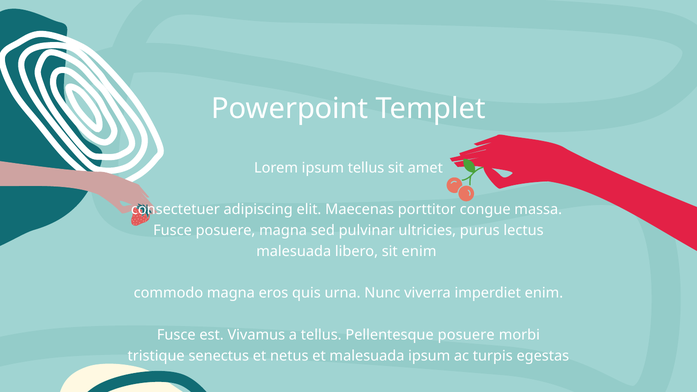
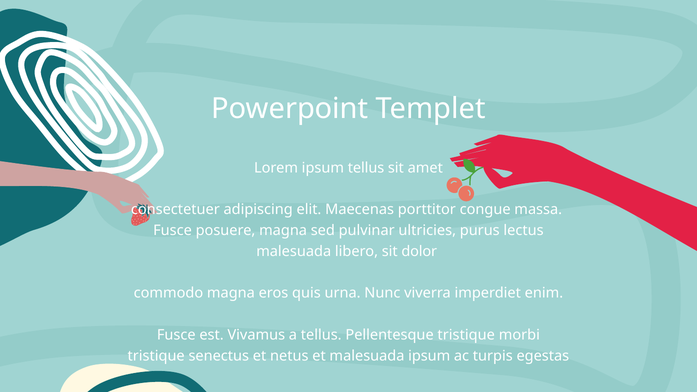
sit enim: enim -> dolor
Pellentesque posuere: posuere -> tristique
